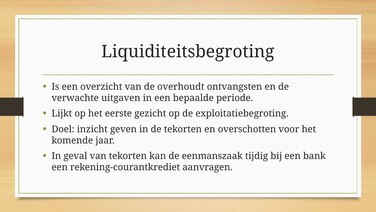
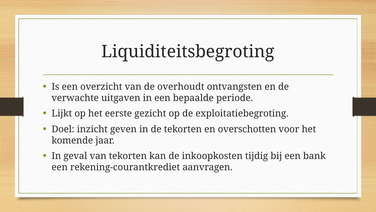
eenmanszaak: eenmanszaak -> inkoopkosten
